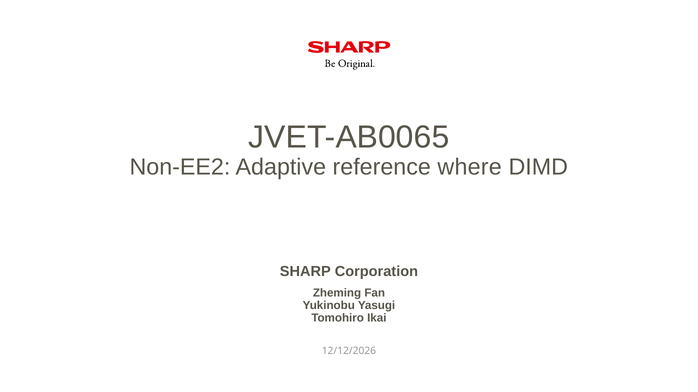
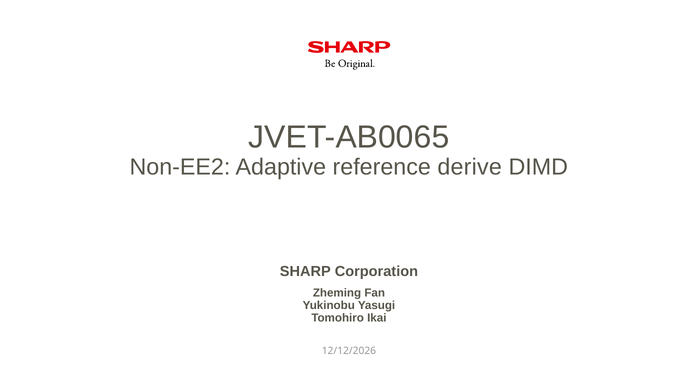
where: where -> derive
